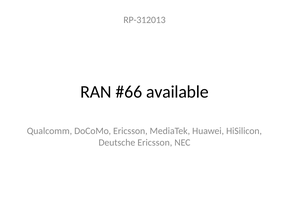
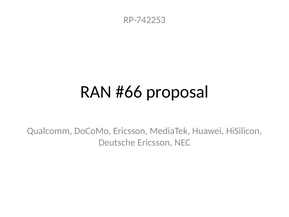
RP-312013: RP-312013 -> RP-742253
available: available -> proposal
